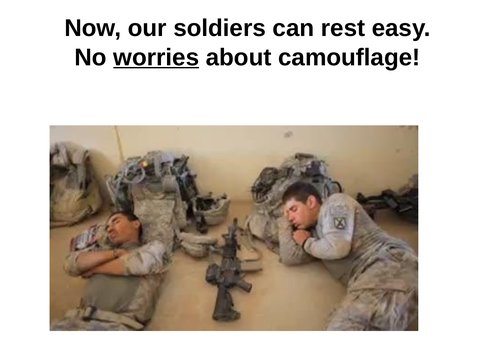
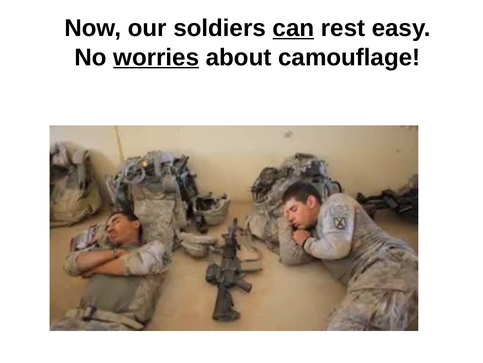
can underline: none -> present
